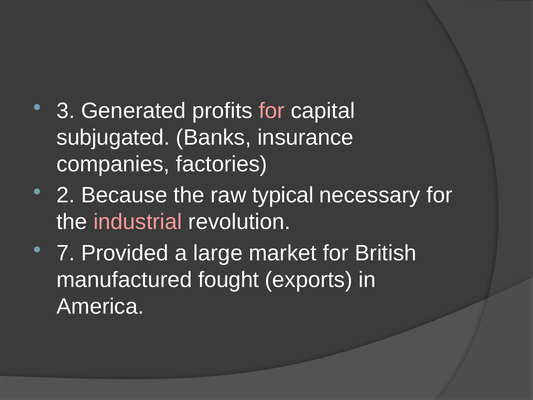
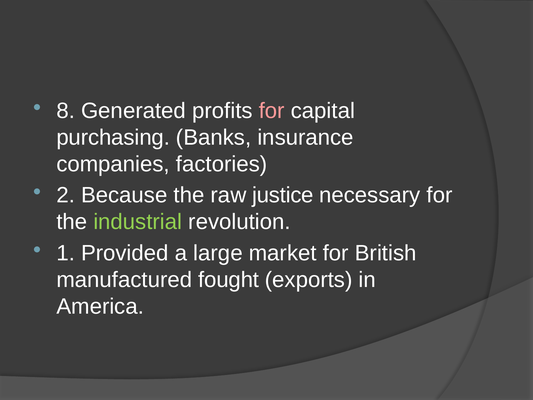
3: 3 -> 8
subjugated: subjugated -> purchasing
typical: typical -> justice
industrial colour: pink -> light green
7: 7 -> 1
